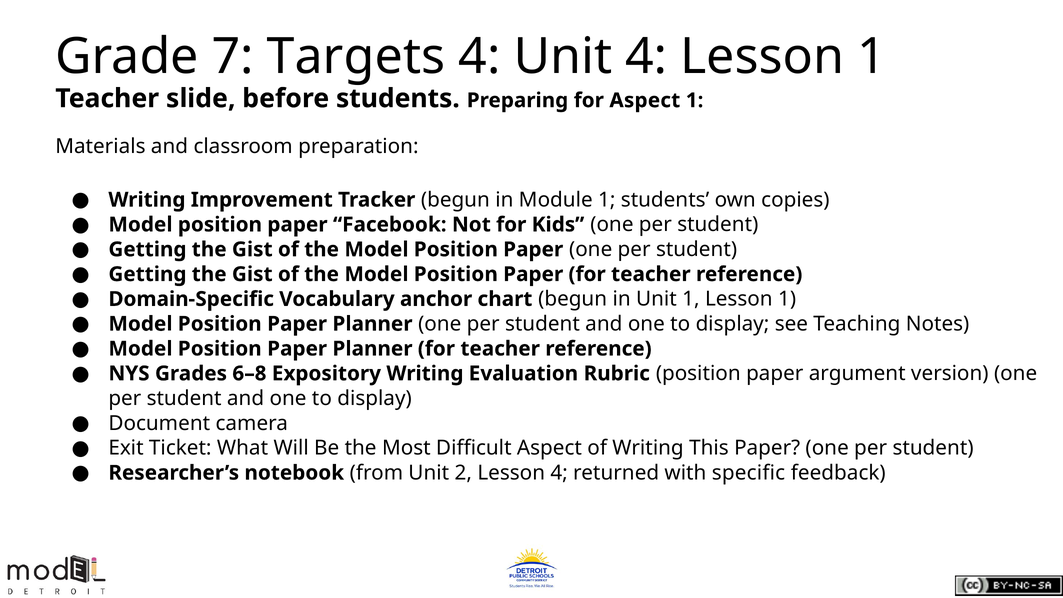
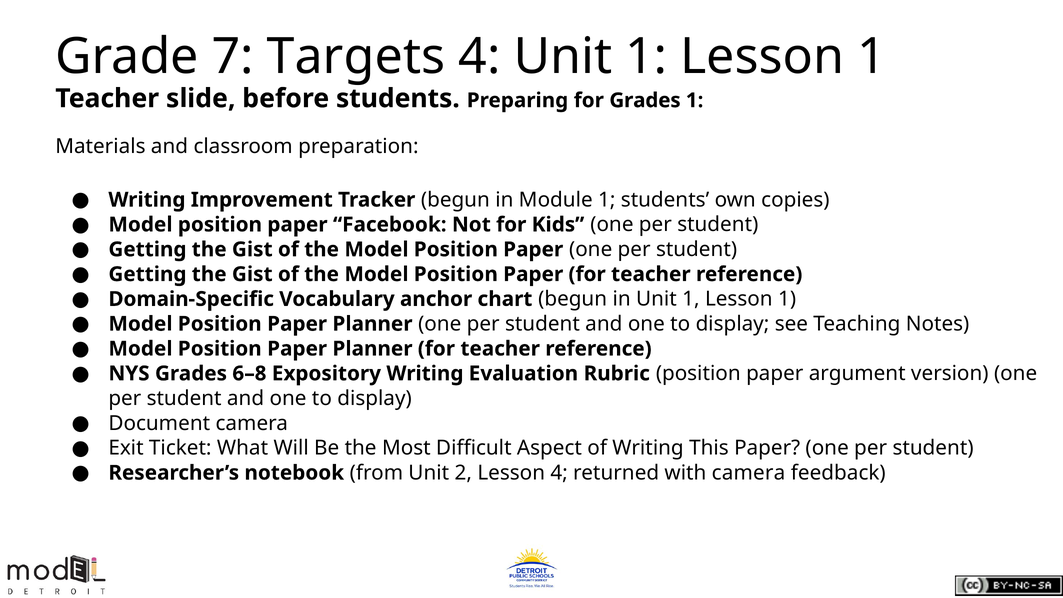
4 Unit 4: 4 -> 1
for Aspect: Aspect -> Grades
with specific: specific -> camera
